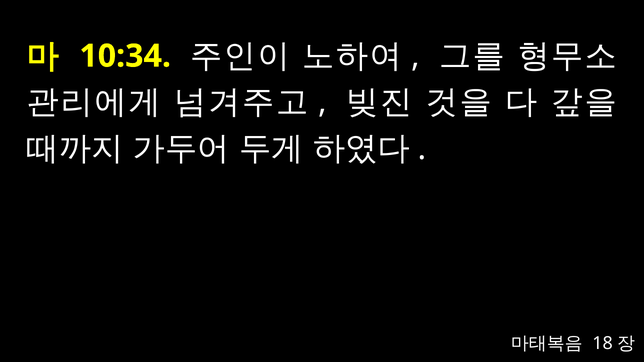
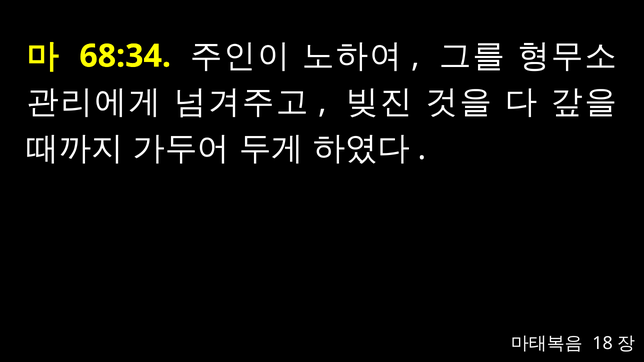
10:34: 10:34 -> 68:34
